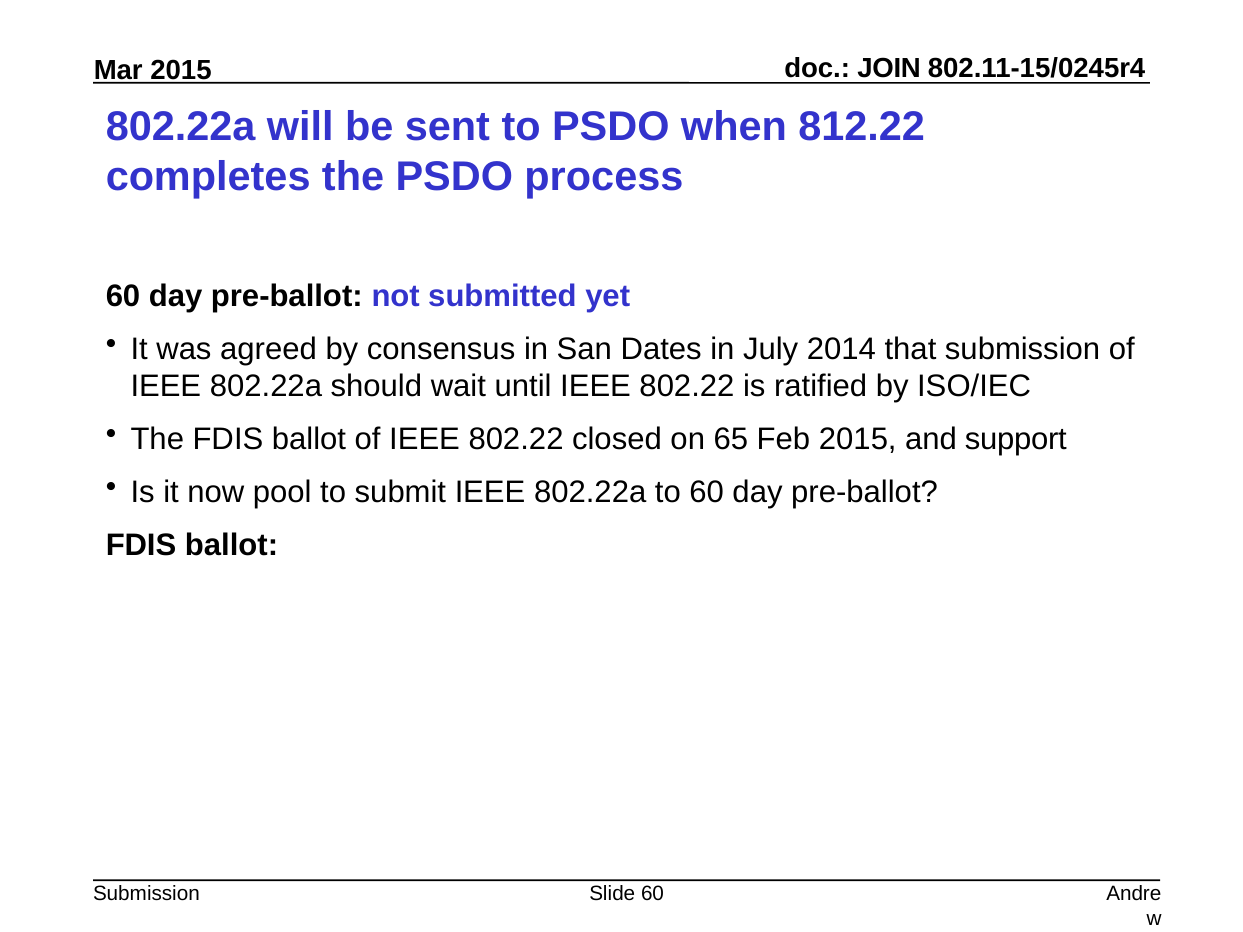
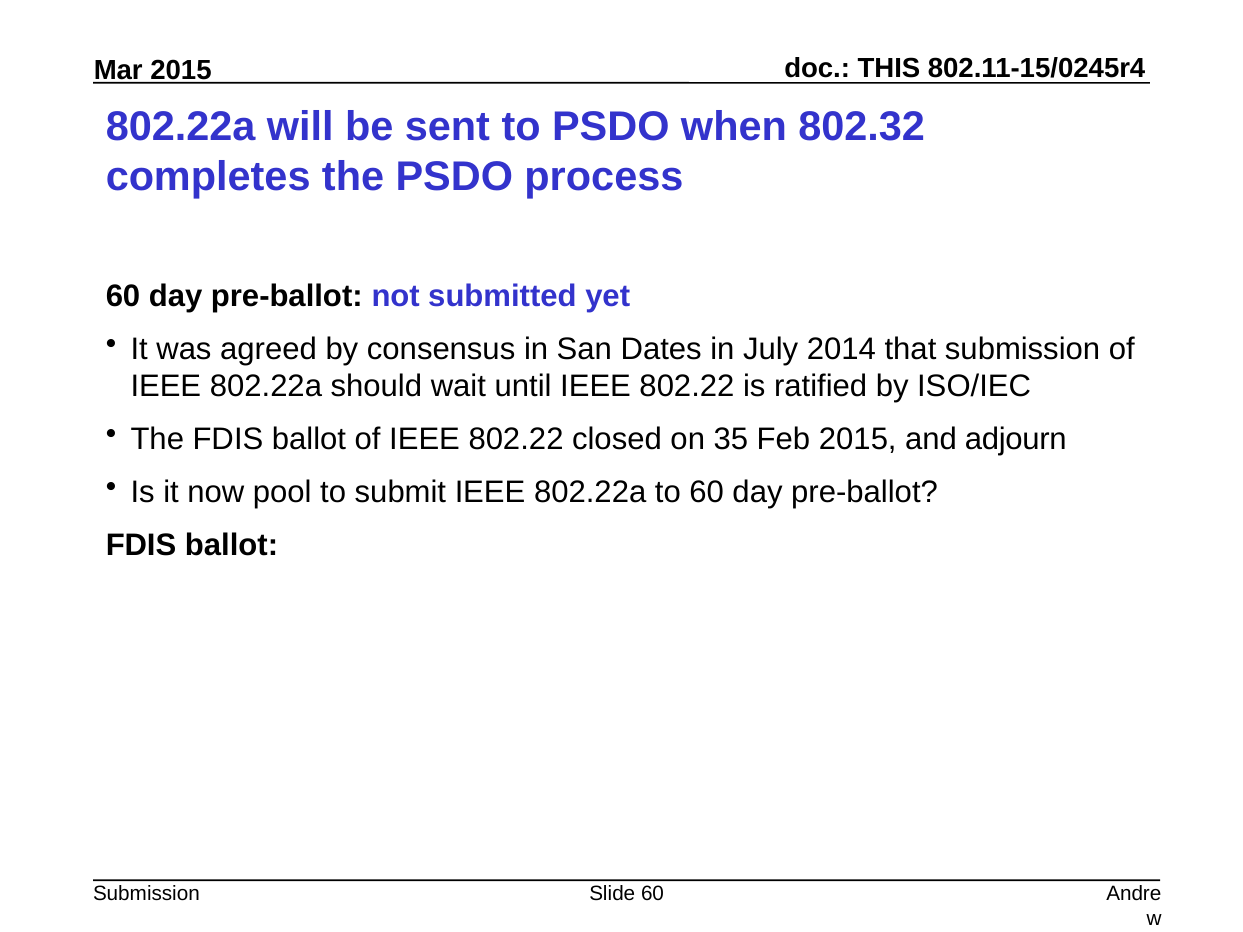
JOIN: JOIN -> THIS
812.22: 812.22 -> 802.32
65: 65 -> 35
support: support -> adjourn
